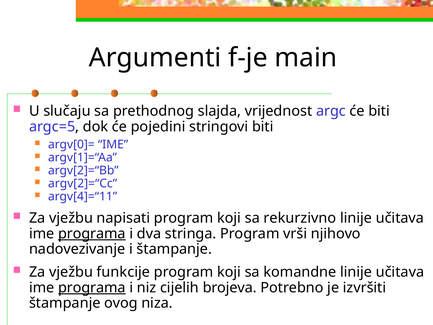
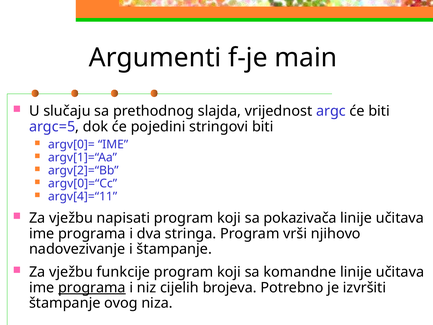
argv[2]=“Cc: argv[2]=“Cc -> argv[0]=“Cc
rekurzivno: rekurzivno -> pokazivača
programa at (92, 233) underline: present -> none
